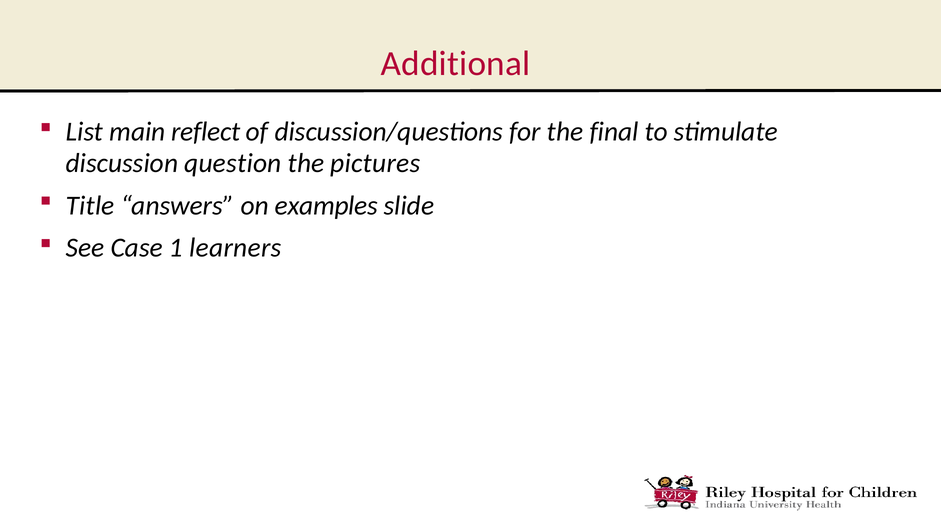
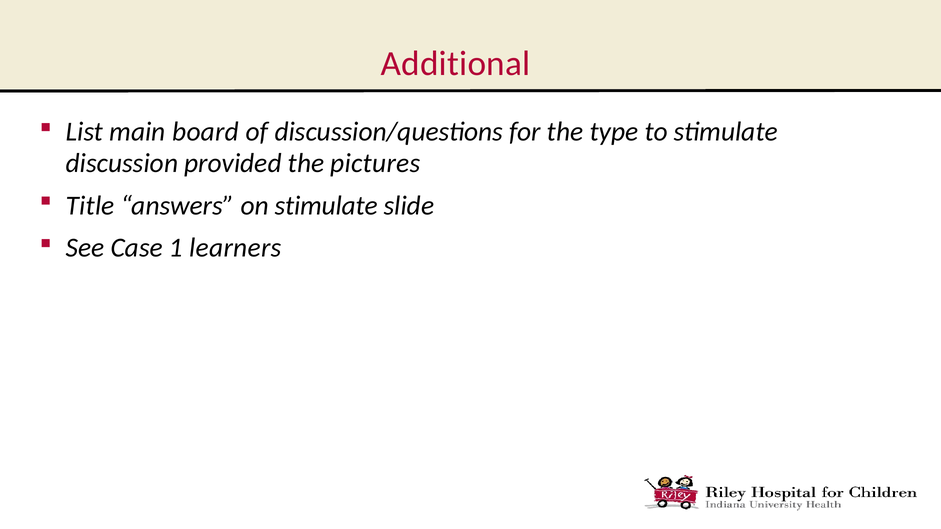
reflect: reflect -> board
final: final -> type
question: question -> provided
on examples: examples -> stimulate
